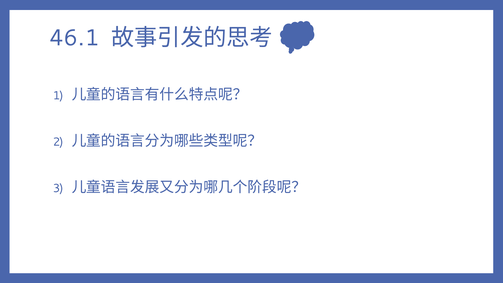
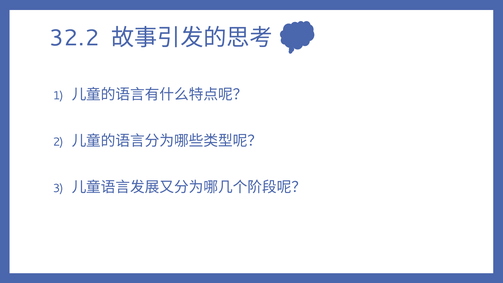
46.1: 46.1 -> 32.2
